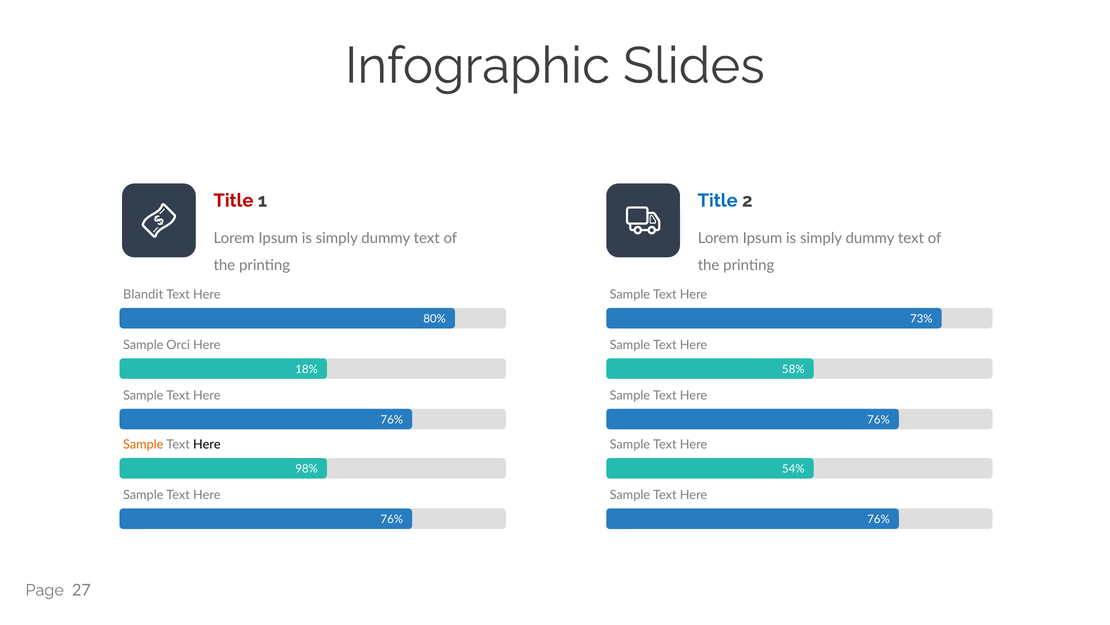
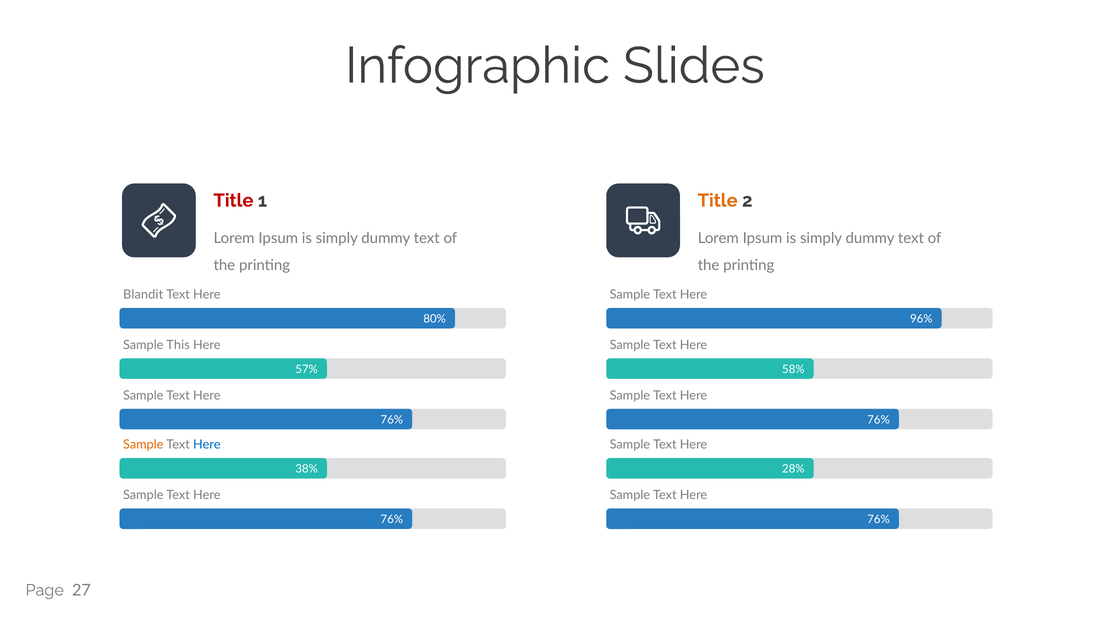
Title at (718, 200) colour: blue -> orange
73%: 73% -> 96%
Orci: Orci -> This
18%: 18% -> 57%
Here at (207, 444) colour: black -> blue
98%: 98% -> 38%
54%: 54% -> 28%
